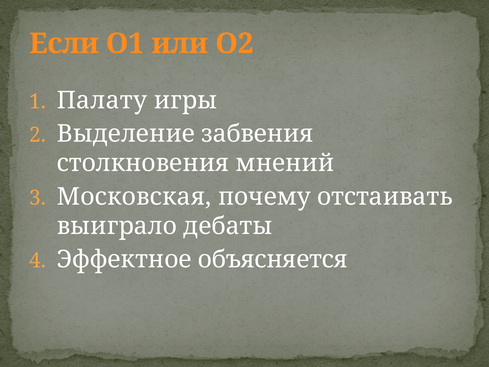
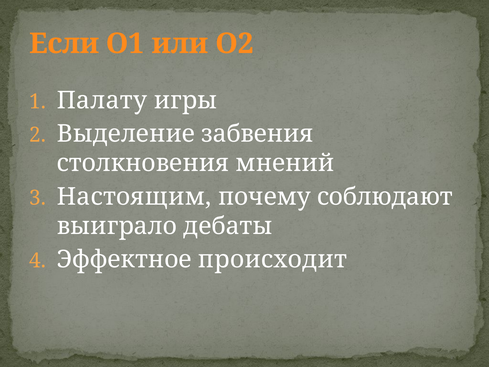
Московская: Московская -> Настоящим
отстаивать: отстаивать -> соблюдают
объясняется: объясняется -> происходит
